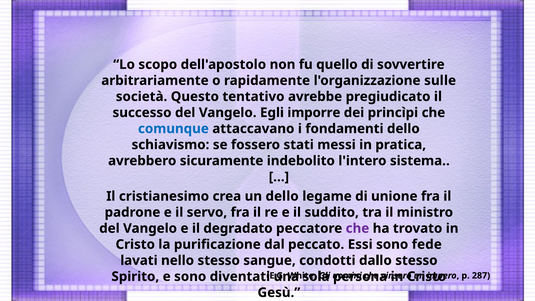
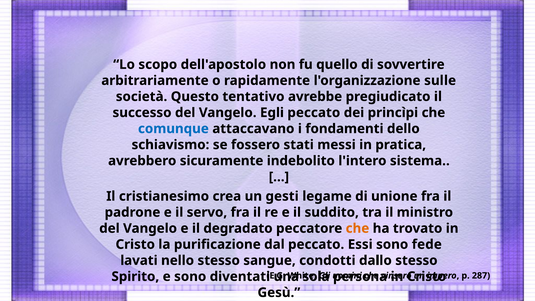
Egli imporre: imporre -> peccato
un dello: dello -> gesti
che at (357, 228) colour: purple -> orange
